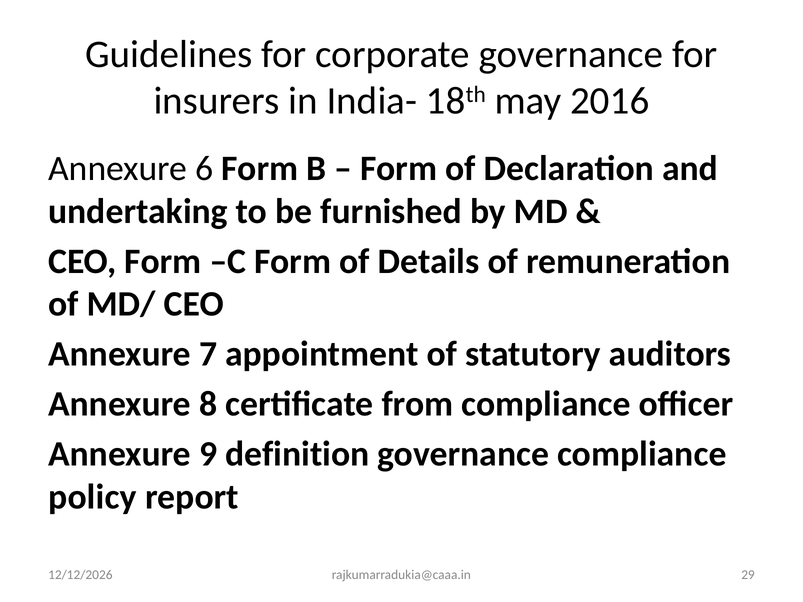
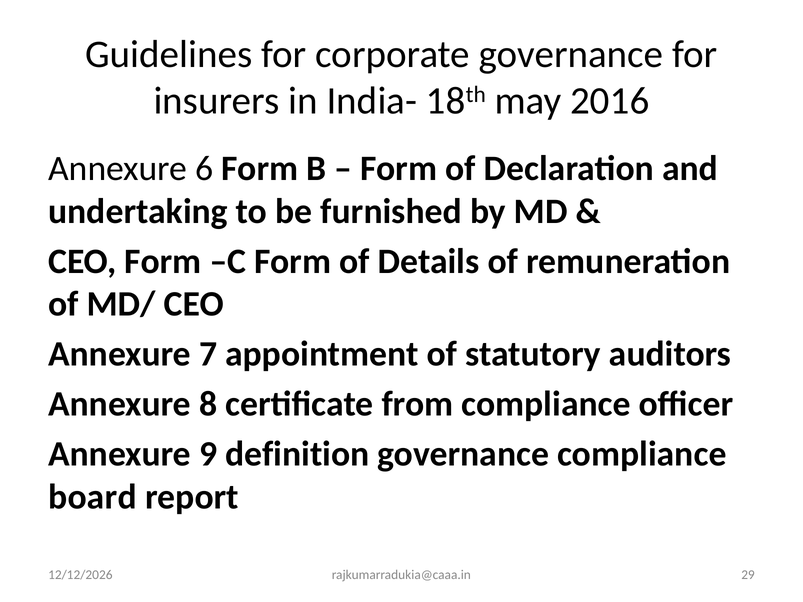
policy: policy -> board
